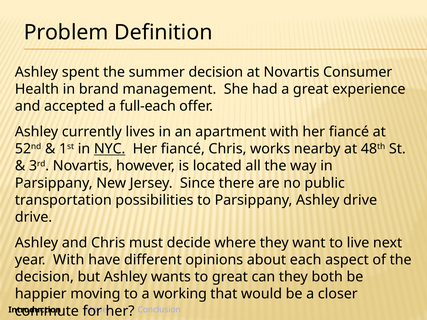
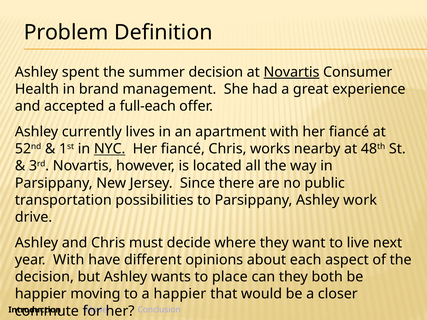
Novartis at (291, 72) underline: none -> present
Ashley drive: drive -> work
to great: great -> place
a working: working -> happier
